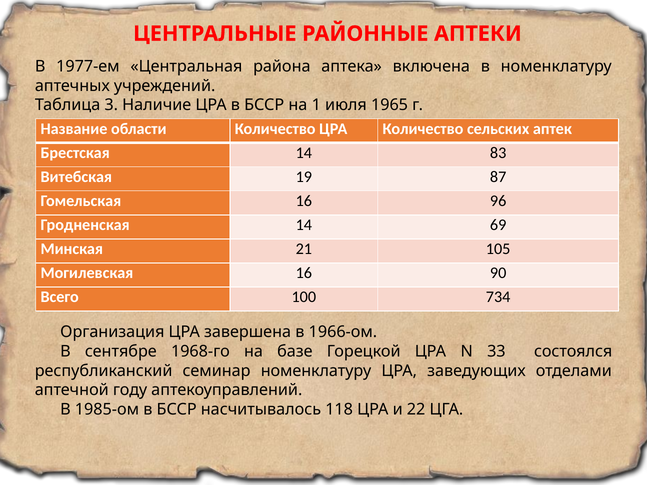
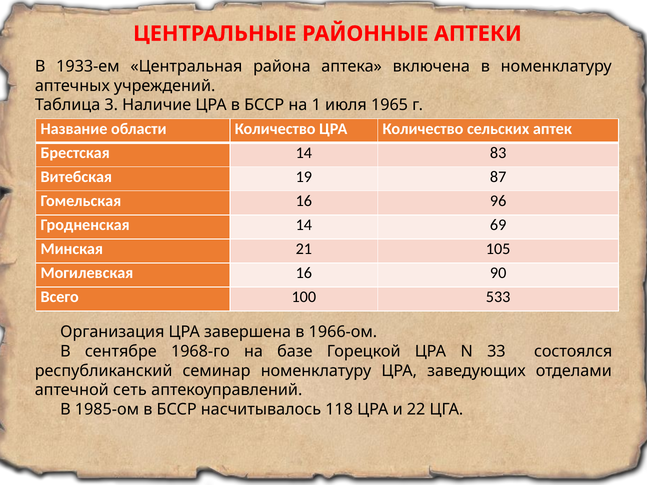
1977-ем: 1977-ем -> 1933-ем
734: 734 -> 533
году: году -> сеть
